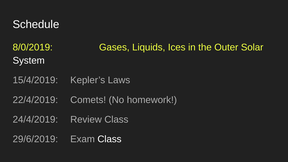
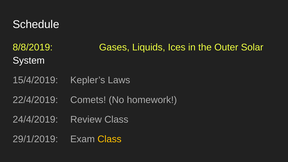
8/0/2019: 8/0/2019 -> 8/8/2019
29/6/2019: 29/6/2019 -> 29/1/2019
Class at (109, 139) colour: white -> yellow
